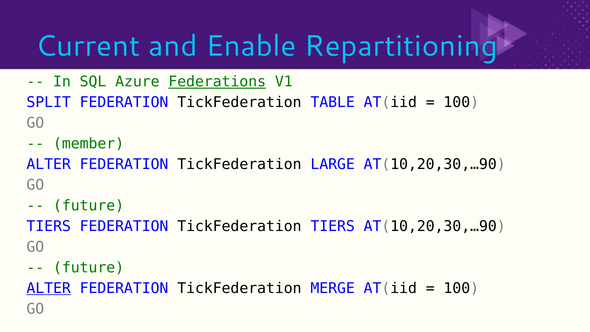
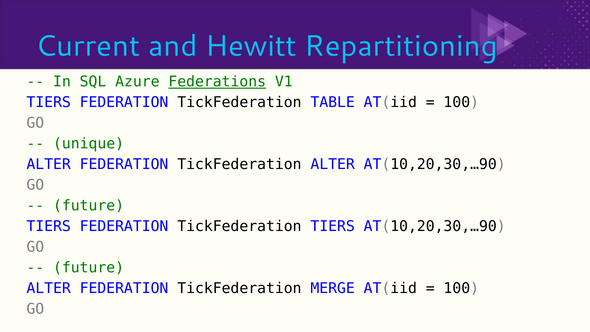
Enable: Enable -> Hewitt
SPLIT at (49, 102): SPLIT -> TIERS
member: member -> unique
TickFederation LARGE: LARGE -> ALTER
ALTER at (49, 288) underline: present -> none
